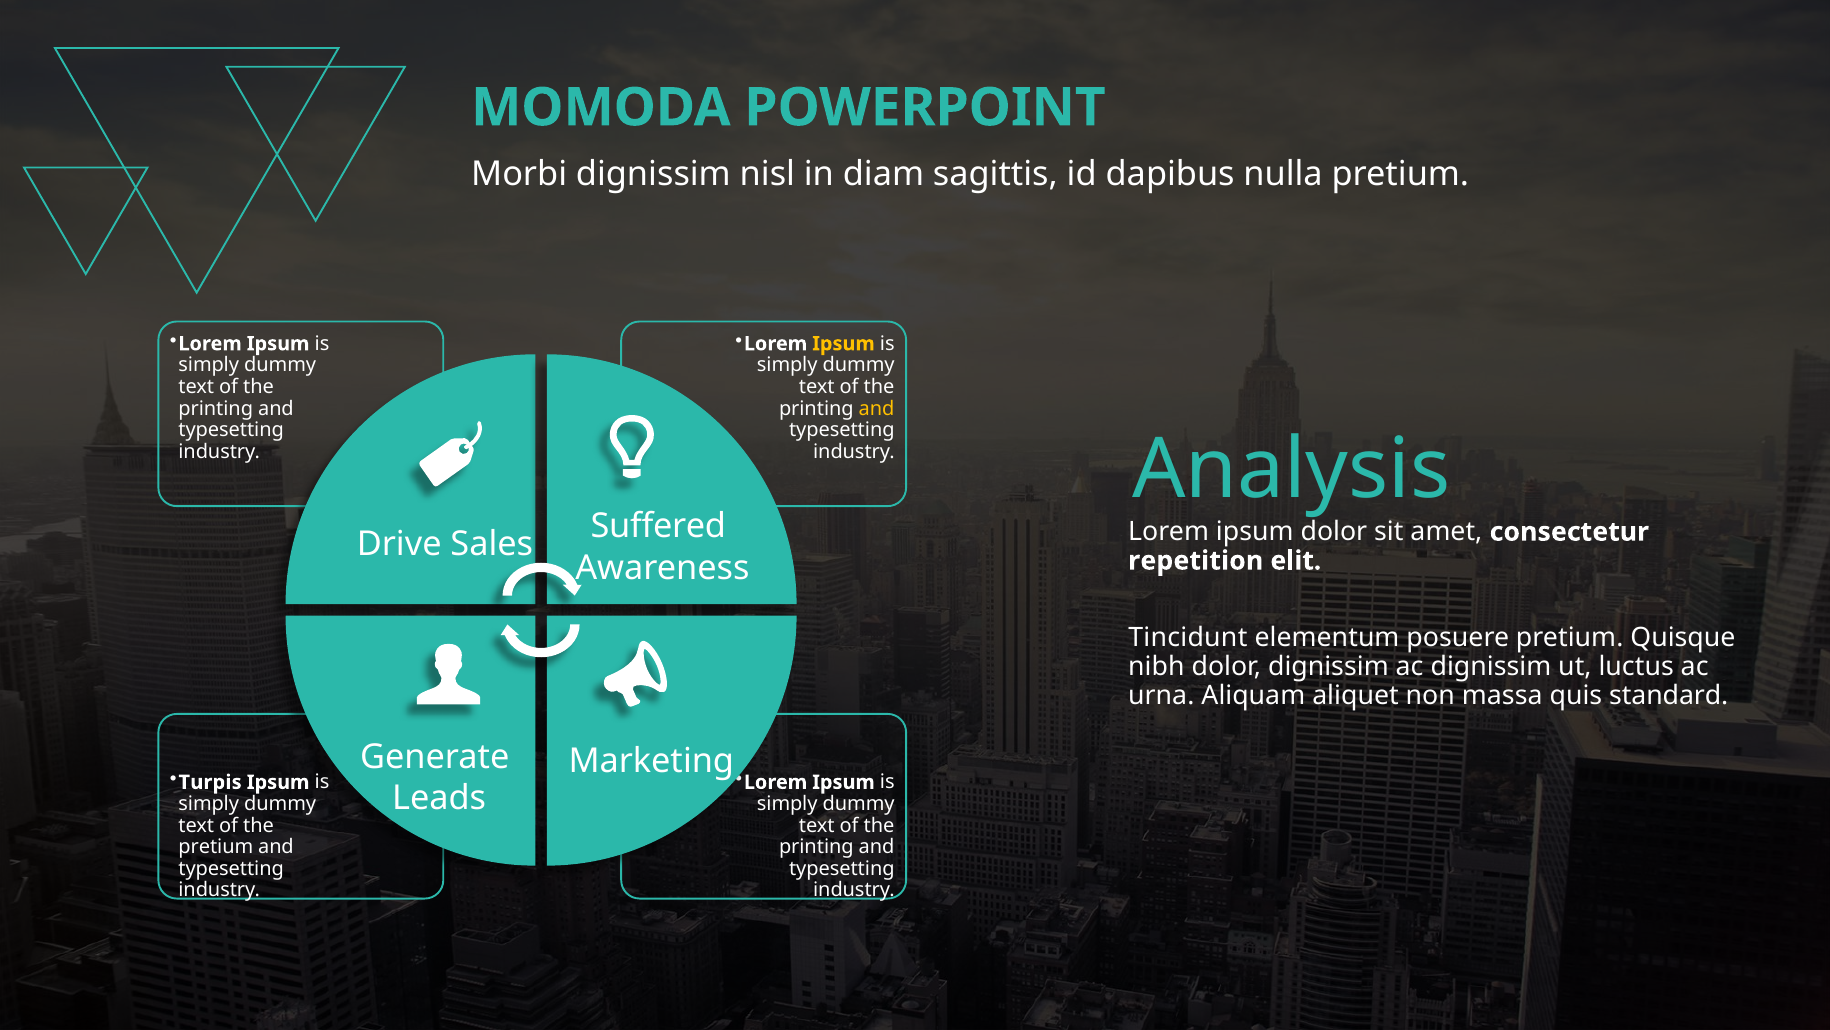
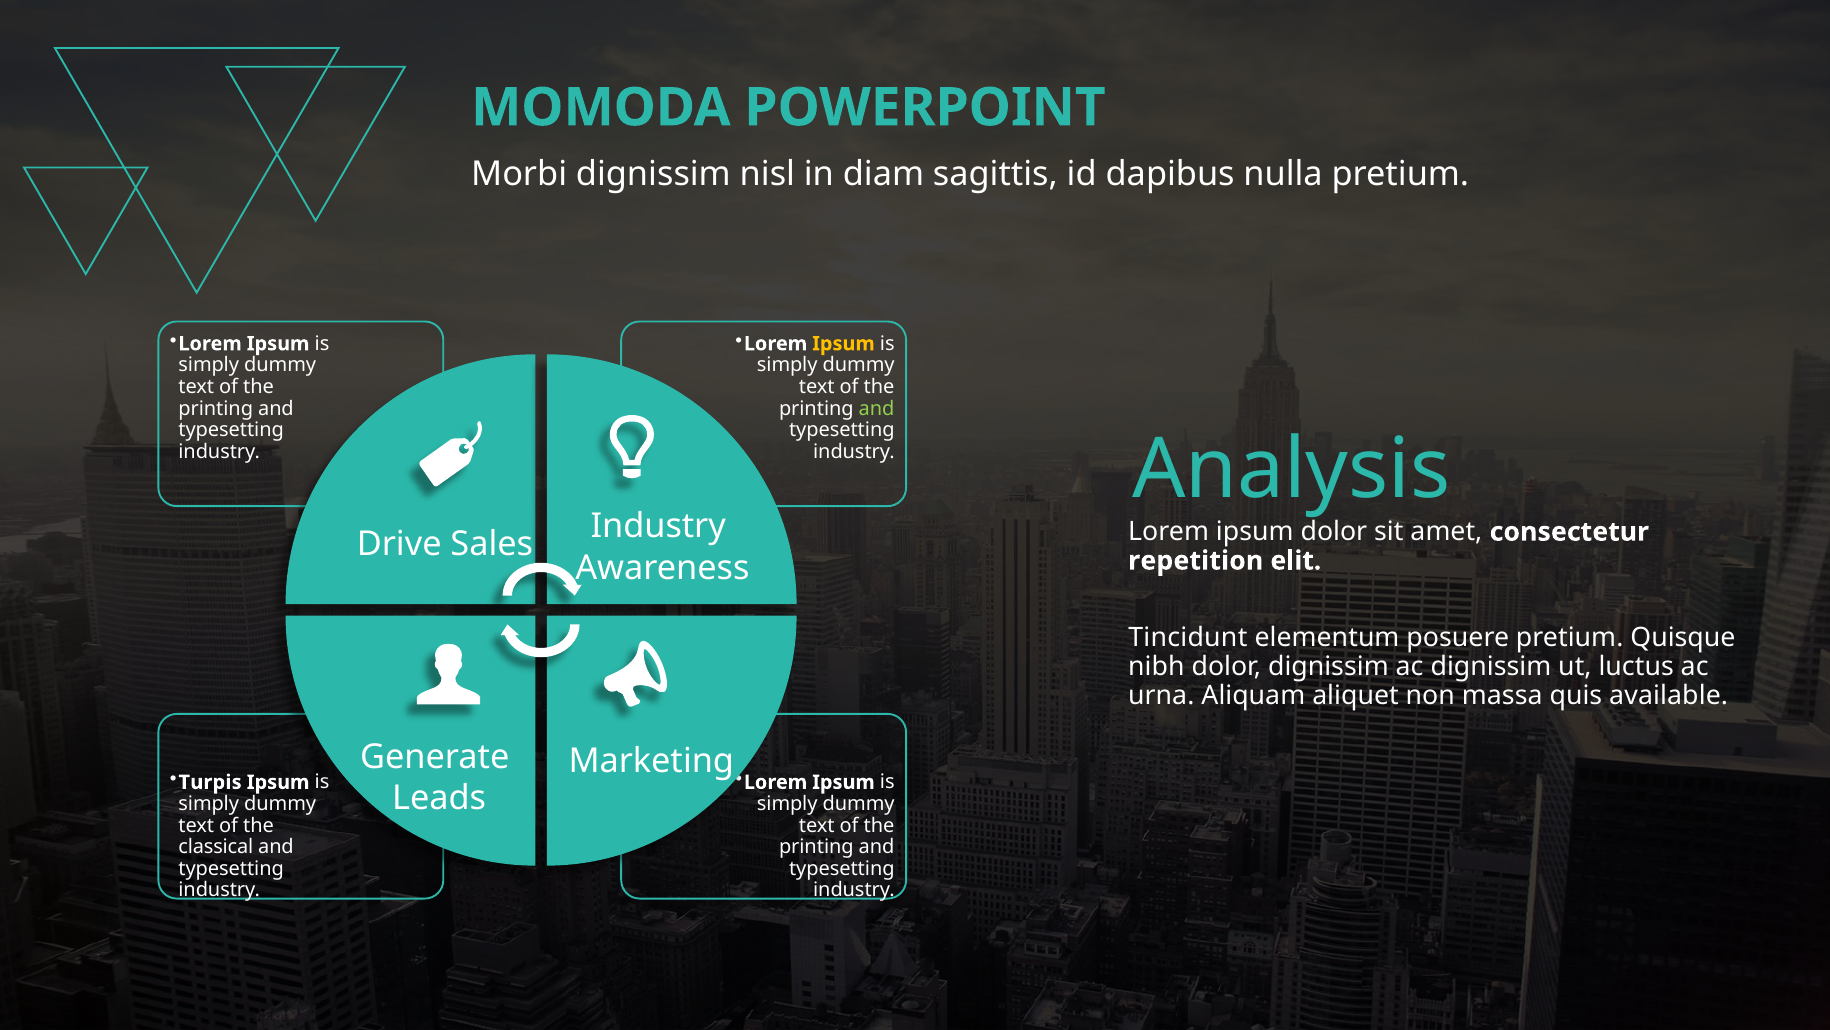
and at (877, 408) colour: yellow -> light green
Suffered at (658, 526): Suffered -> Industry
standard: standard -> available
pretium at (216, 847): pretium -> classical
